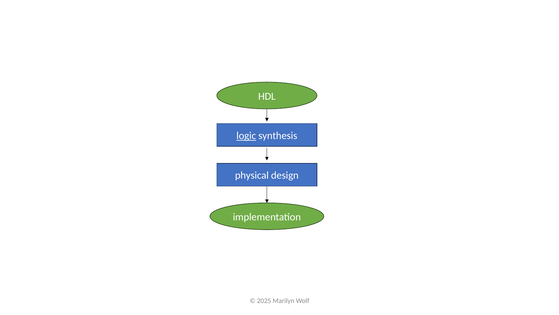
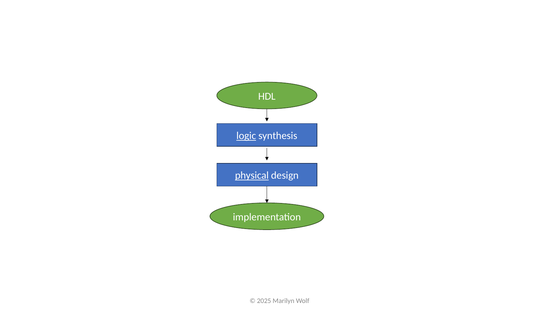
physical underline: none -> present
